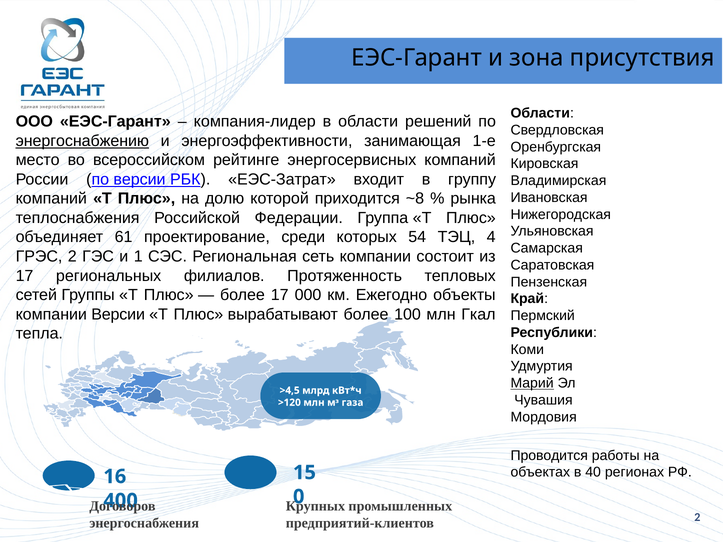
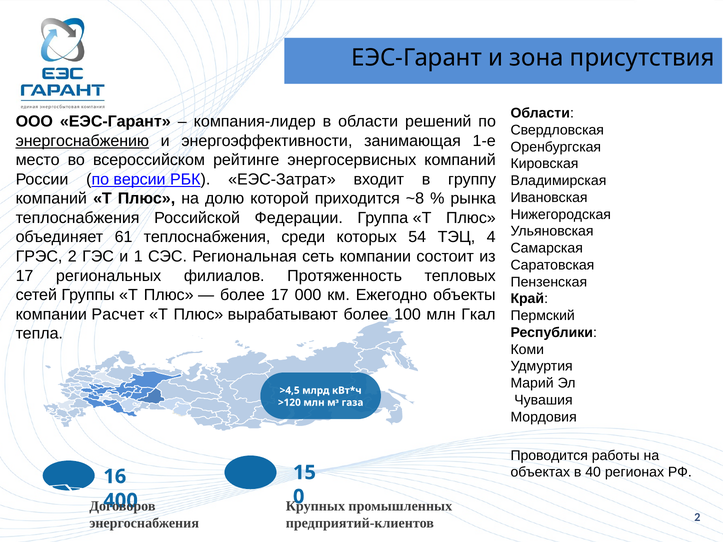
61 проектирование: проектирование -> теплоснабжения
компании Версии: Версии -> Расчет
Марий underline: present -> none
